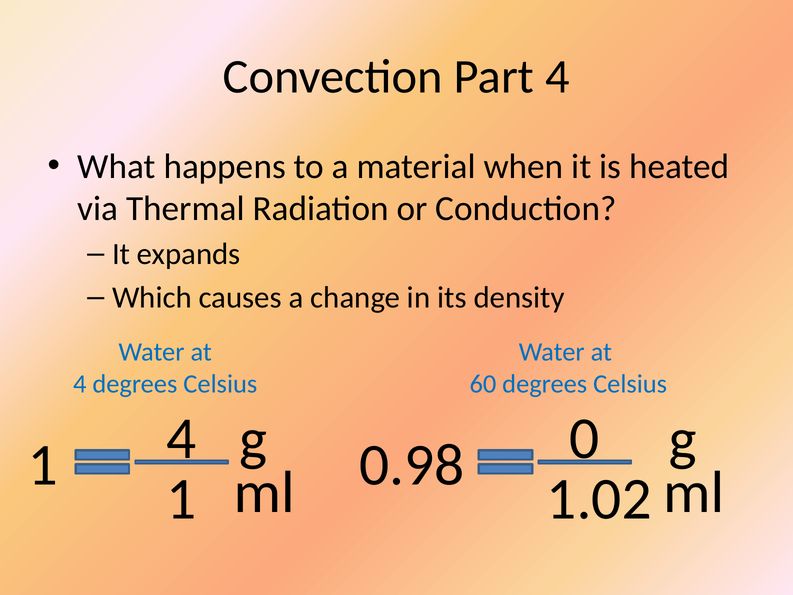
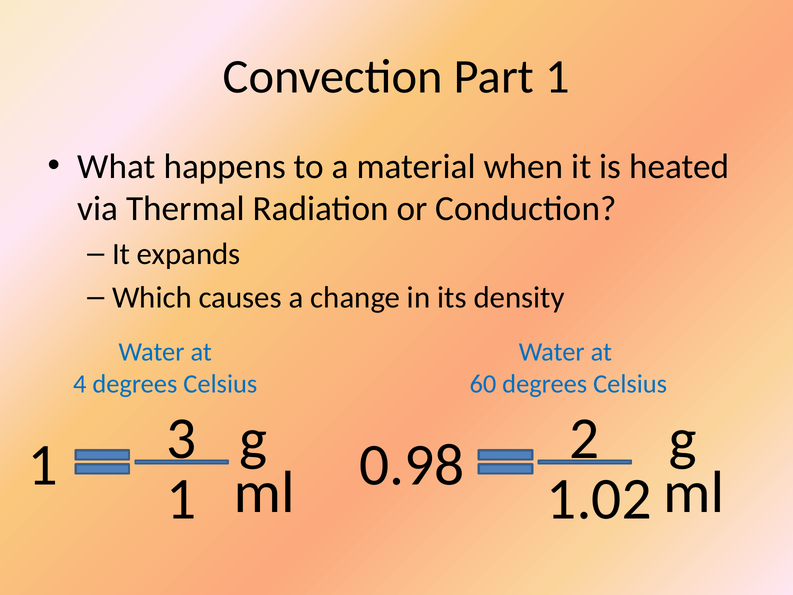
Part 4: 4 -> 1
1 4: 4 -> 3
0: 0 -> 2
